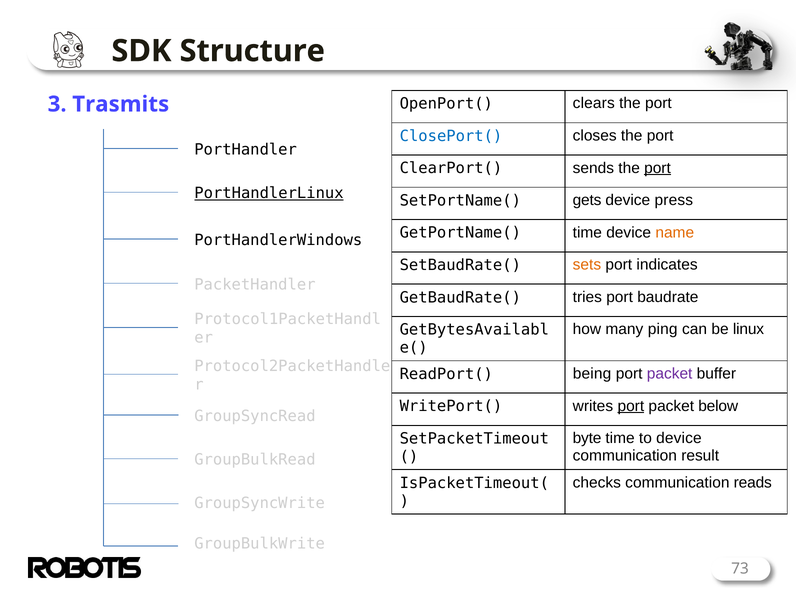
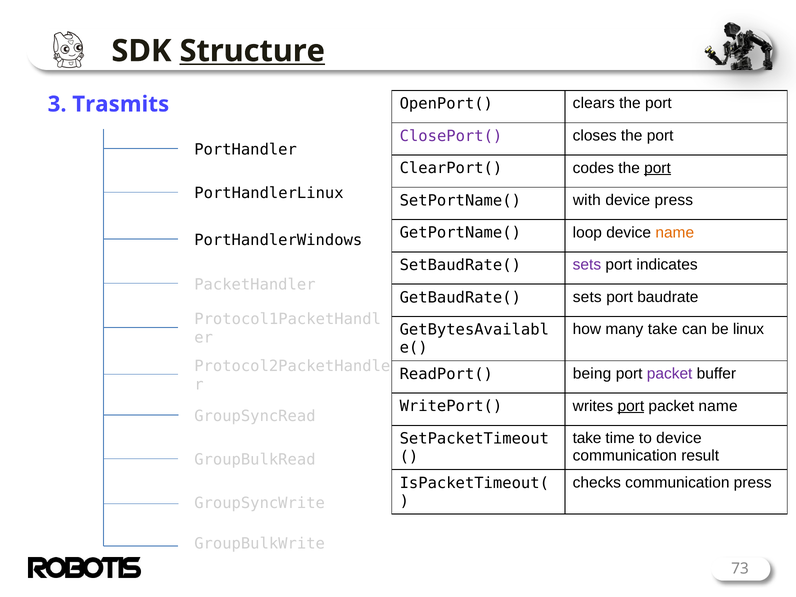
Structure underline: none -> present
ClosePort( colour: blue -> purple
sends: sends -> codes
PortHandlerLinux underline: present -> none
gets: gets -> with
GetPortName( time: time -> loop
sets at (587, 265) colour: orange -> purple
GetBaudRate( tries: tries -> sets
many ping: ping -> take
packet below: below -> name
byte at (587, 438): byte -> take
communication reads: reads -> press
